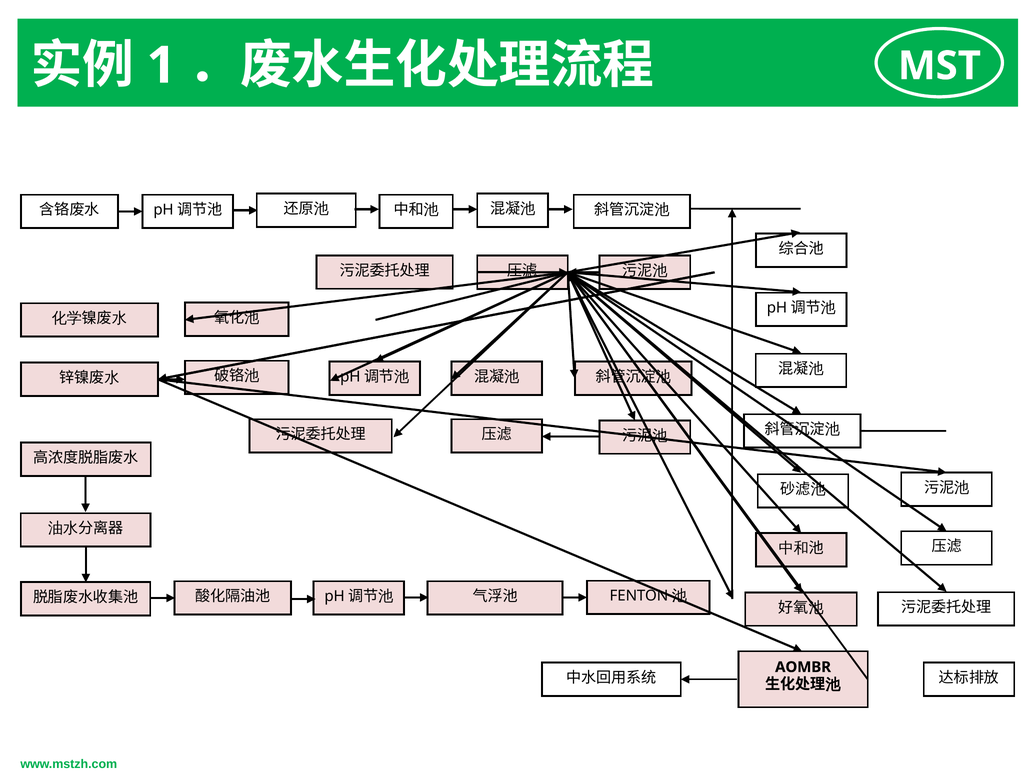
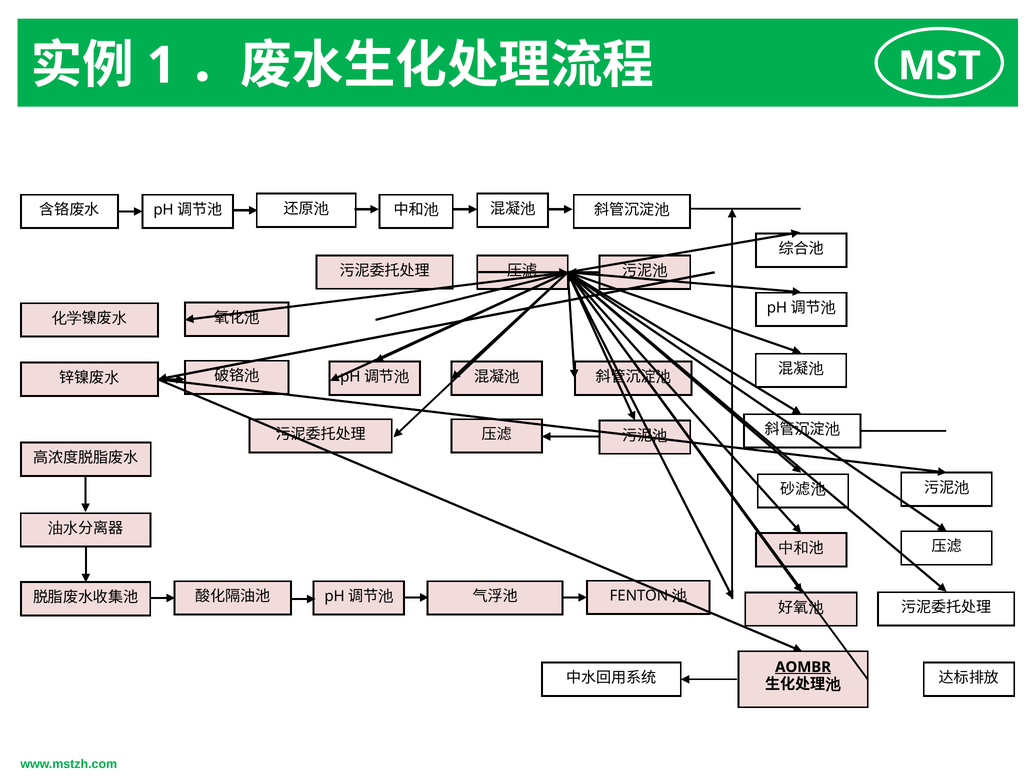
AOMBR underline: none -> present
